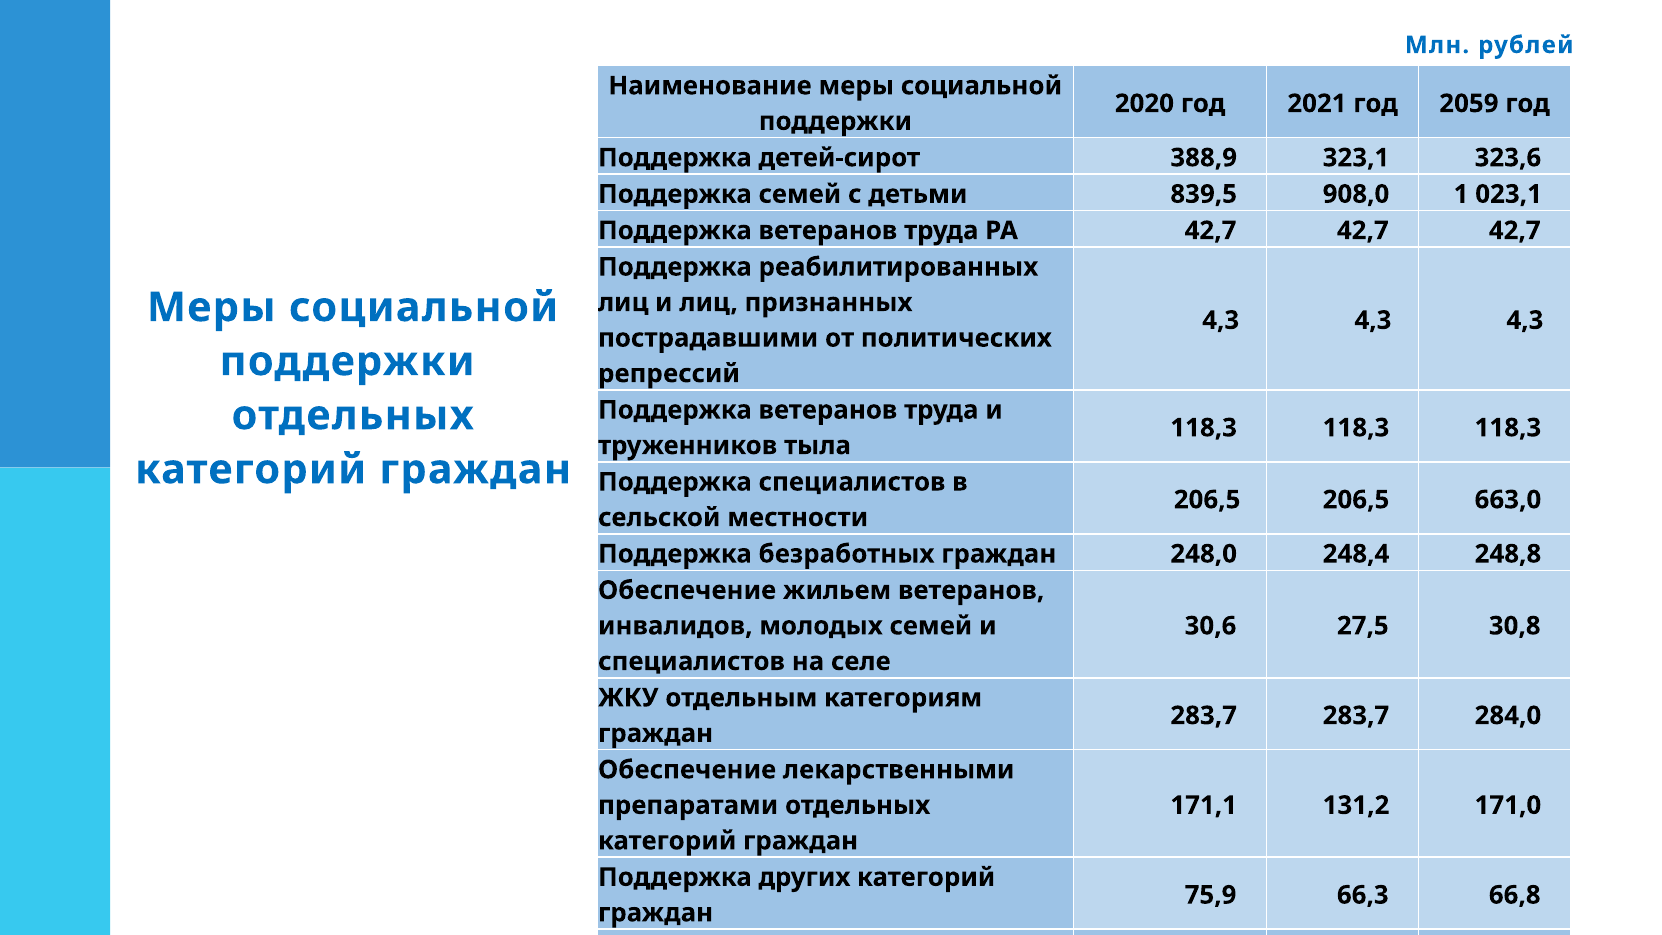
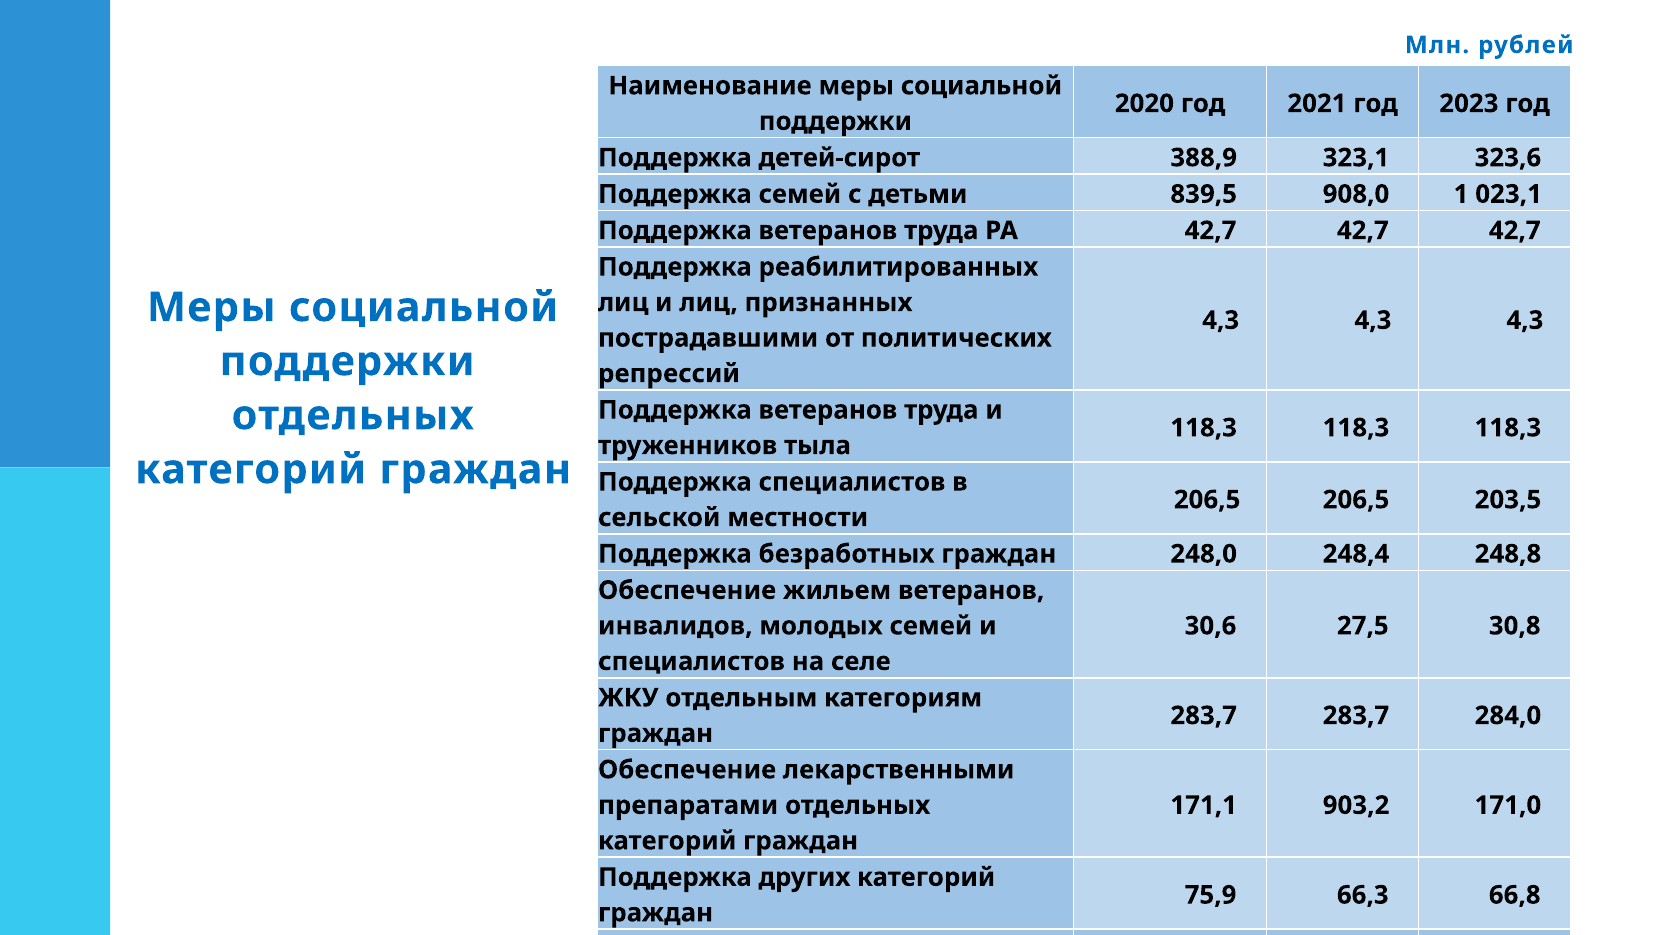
2059: 2059 -> 2023
663,0: 663,0 -> 203,5
131,2: 131,2 -> 903,2
